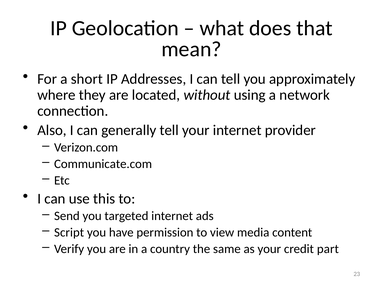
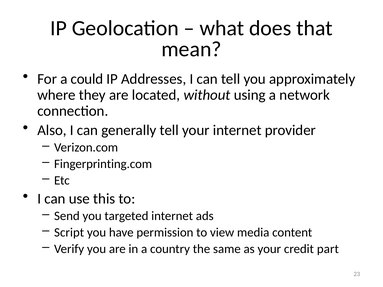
short: short -> could
Communicate.com: Communicate.com -> Fingerprinting.com
